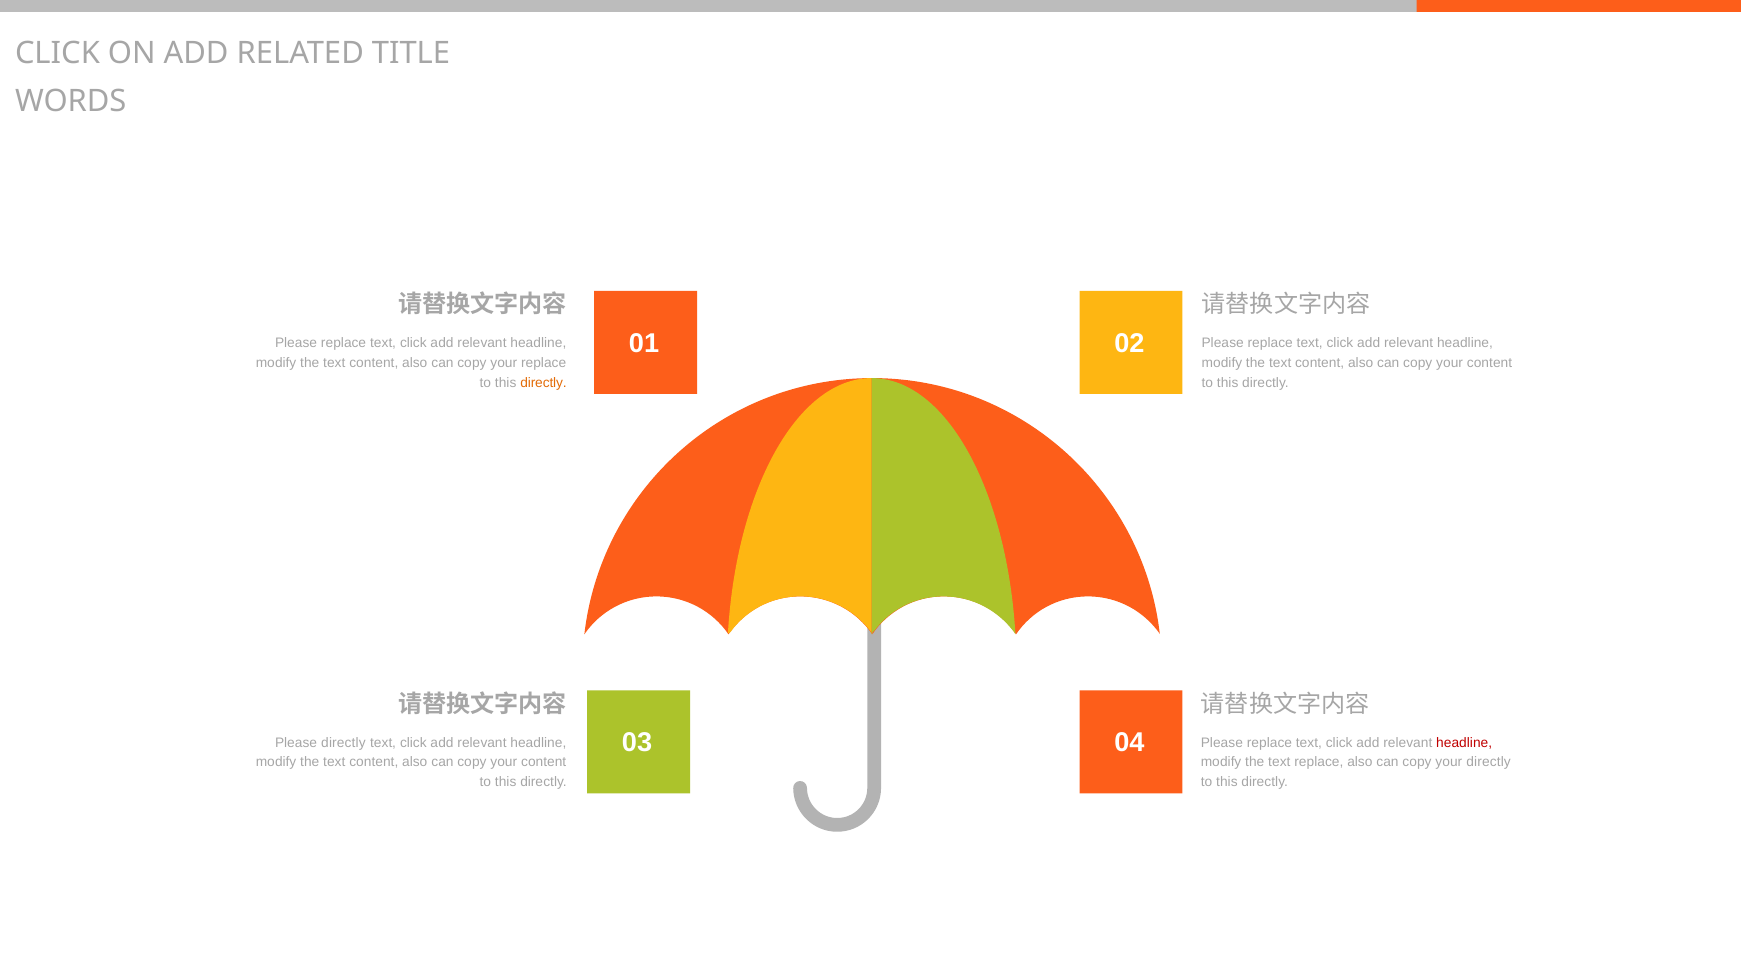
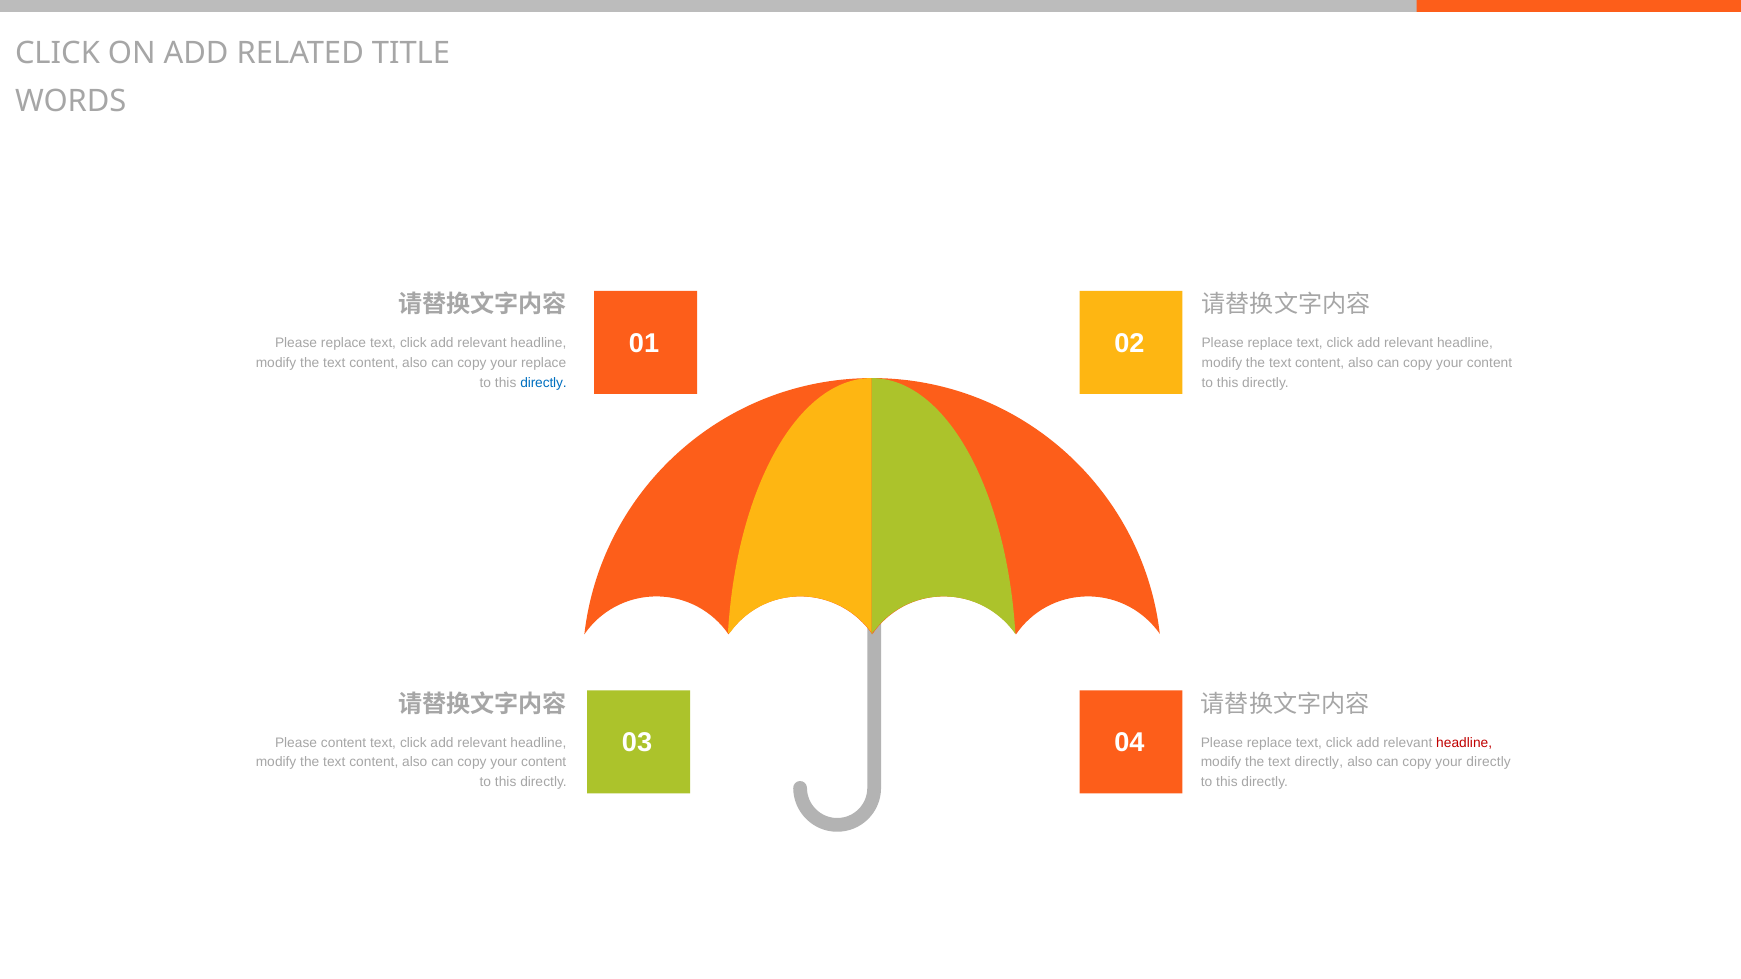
directly at (544, 383) colour: orange -> blue
Please directly: directly -> content
text replace: replace -> directly
